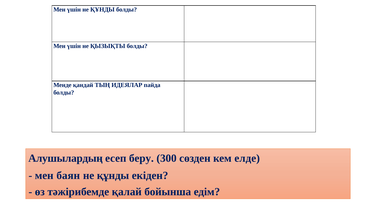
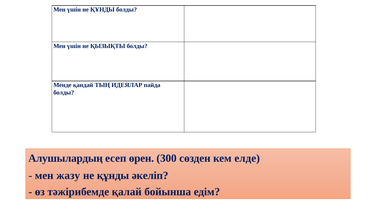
беру: беру -> өрен
баян: баян -> жазу
екіден: екіден -> әкеліп
